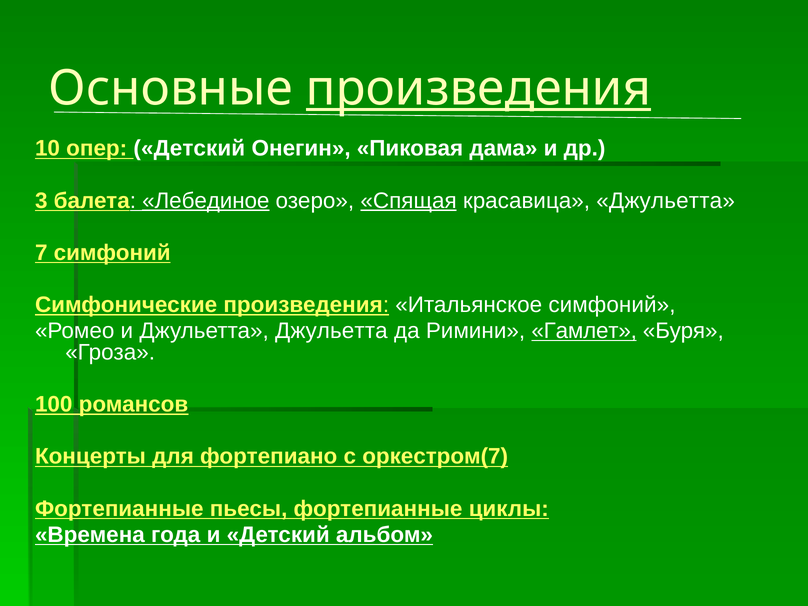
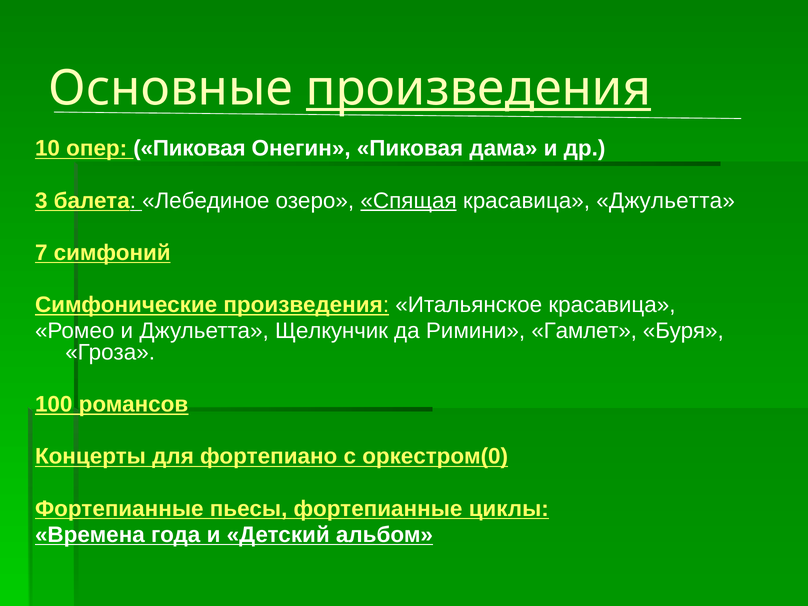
опер Детский: Детский -> Пиковая
Лебединое underline: present -> none
Итальянское симфоний: симфоний -> красавица
Джульетта Джульетта: Джульетта -> Щелкунчик
Гамлет underline: present -> none
оркестром(7: оркестром(7 -> оркестром(0
